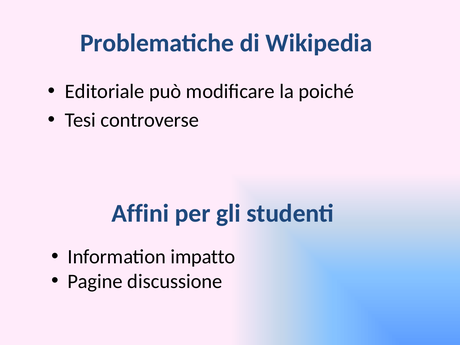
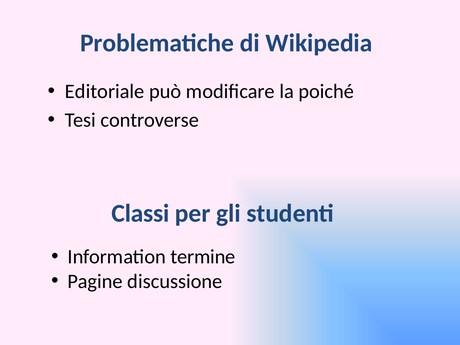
Affini: Affini -> Classi
impatto: impatto -> termine
